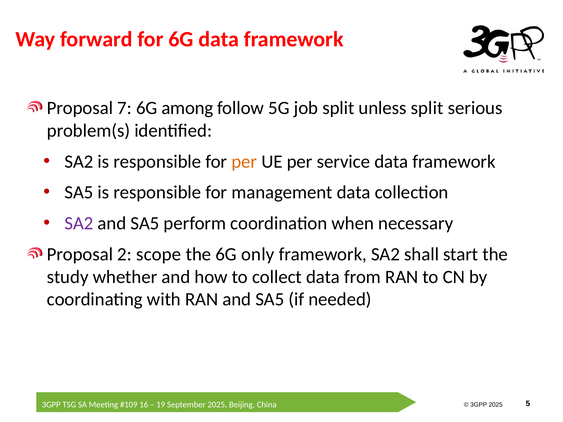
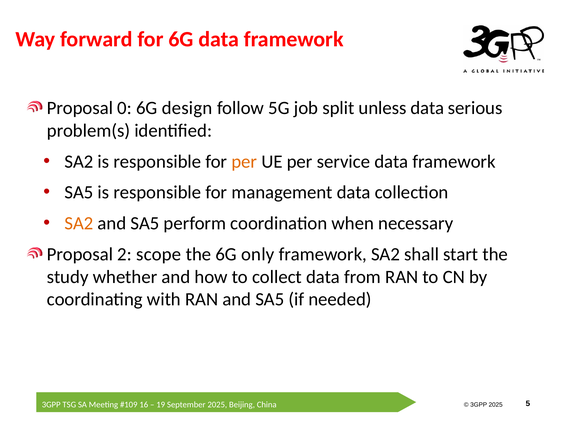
7: 7 -> 0
among: among -> design
unless split: split -> data
SA2 at (79, 224) colour: purple -> orange
